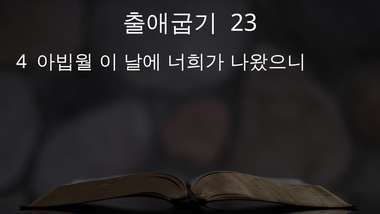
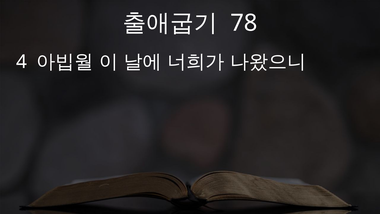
23: 23 -> 78
